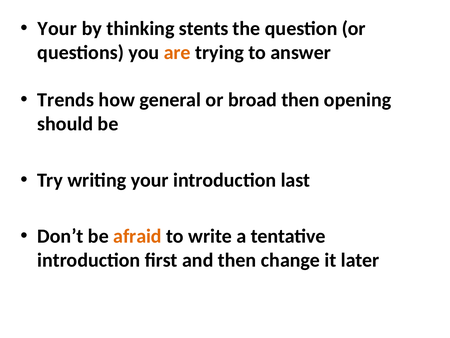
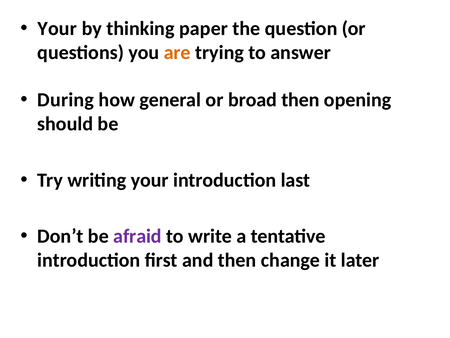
stents: stents -> paper
Trends: Trends -> During
afraid colour: orange -> purple
